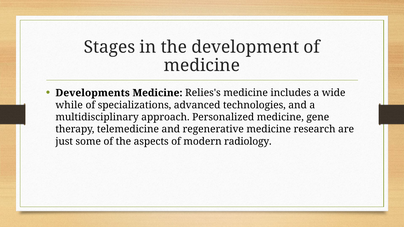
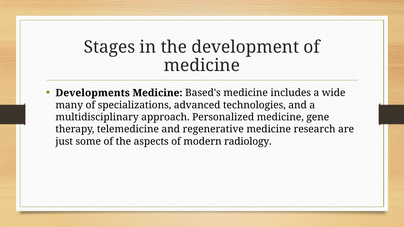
Relies's: Relies's -> Based's
while: while -> many
